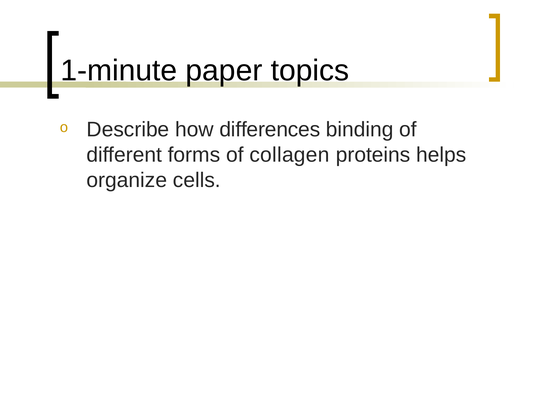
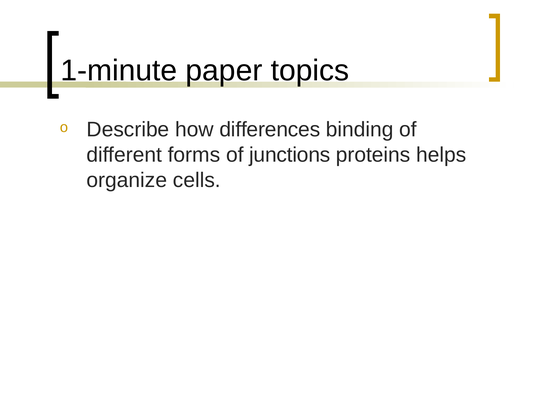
collagen: collagen -> junctions
